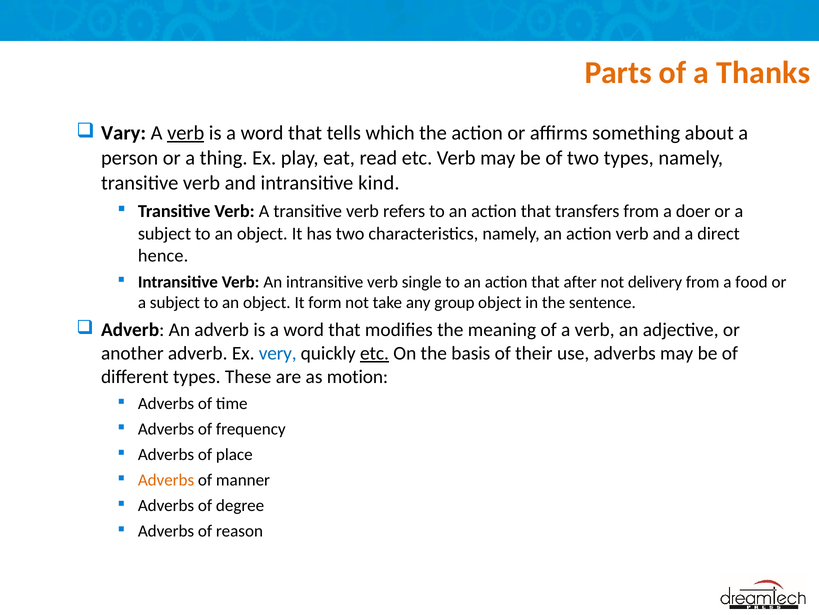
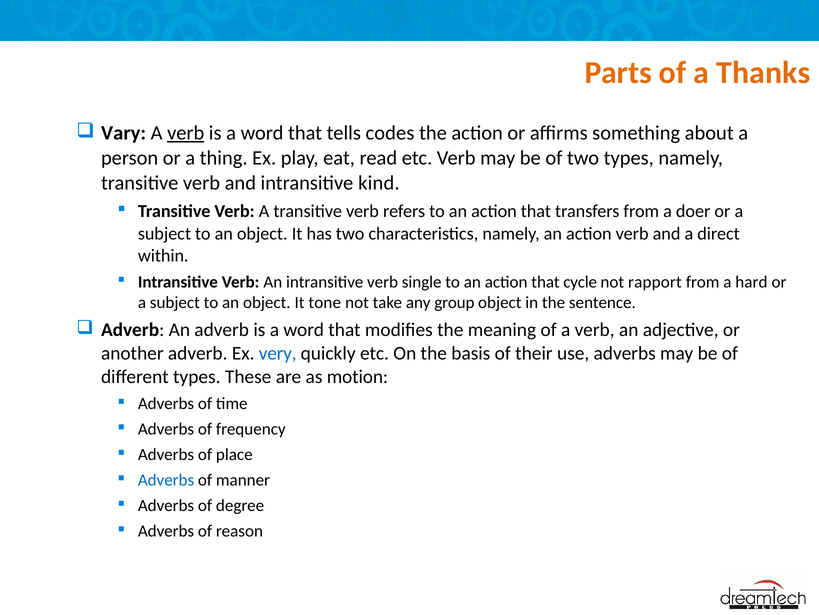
which: which -> codes
hence: hence -> within
after: after -> cycle
delivery: delivery -> rapport
food: food -> hard
form: form -> tone
etc at (374, 353) underline: present -> none
Adverbs at (166, 480) colour: orange -> blue
